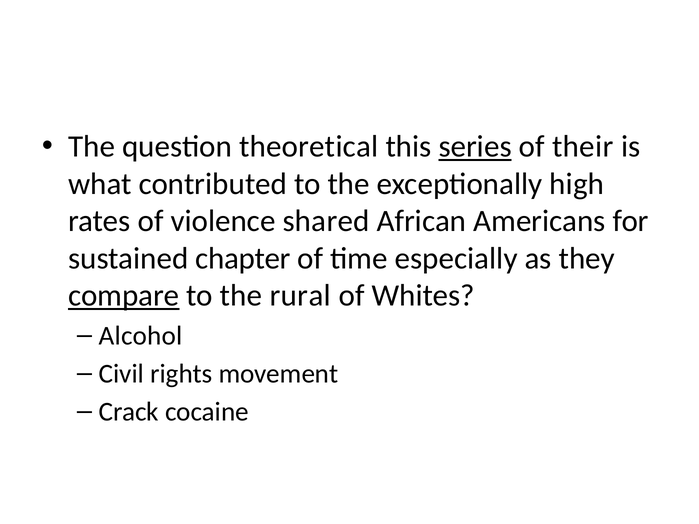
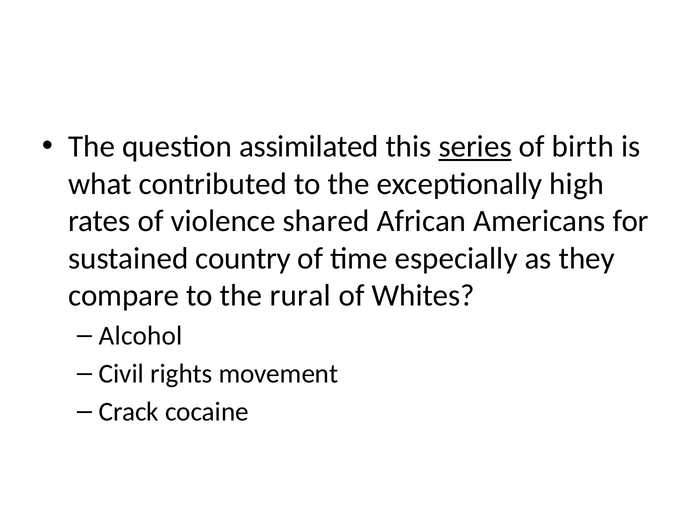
theoretical: theoretical -> assimilated
their: their -> birth
chapter: chapter -> country
compare underline: present -> none
